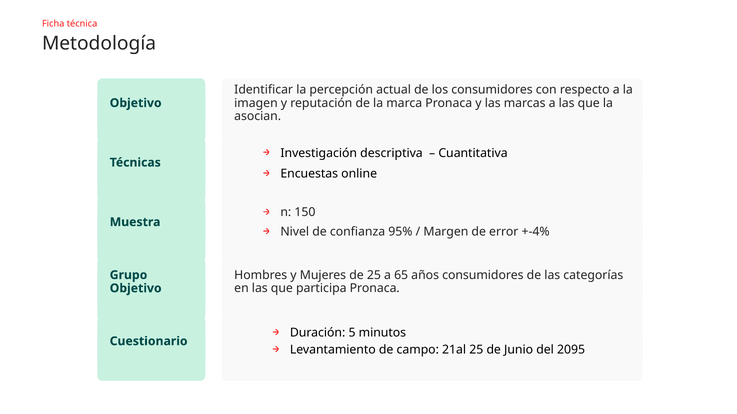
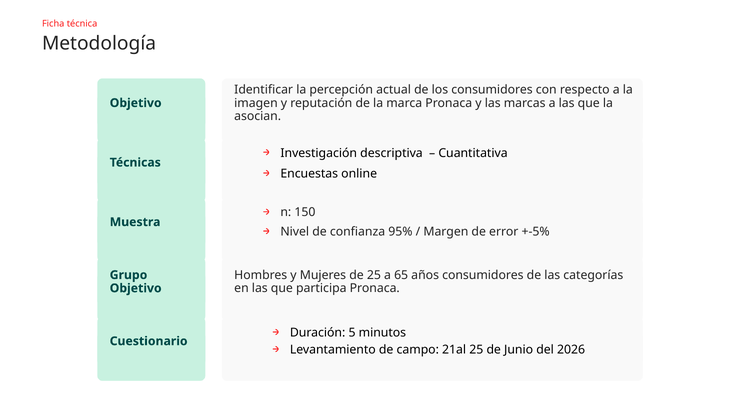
+-4%: +-4% -> +-5%
2095: 2095 -> 2026
